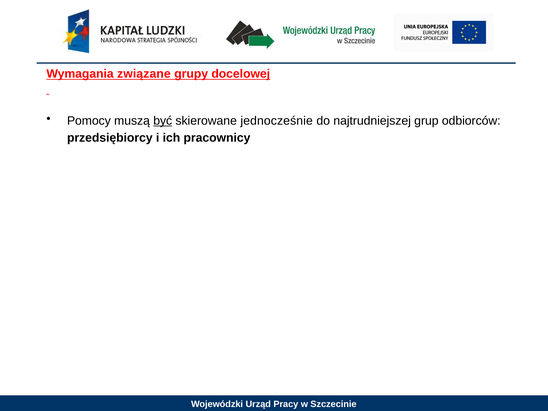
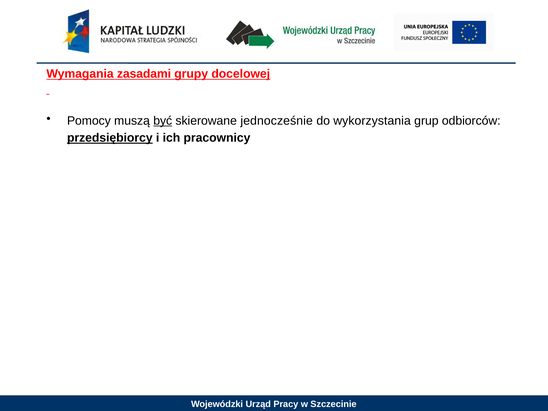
związane: związane -> zasadami
najtrudniejszej: najtrudniejszej -> wykorzystania
przedsiębiorcy underline: none -> present
